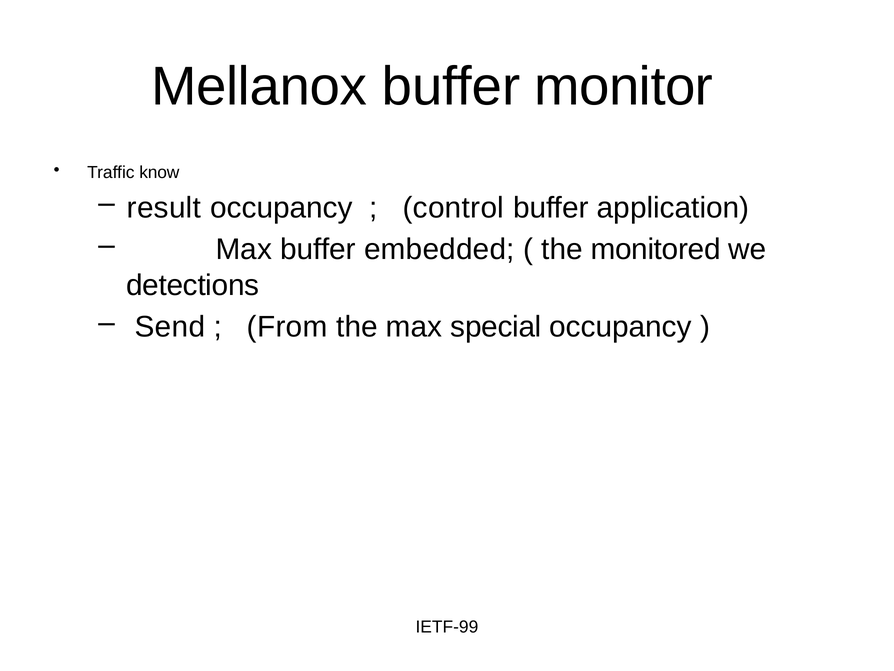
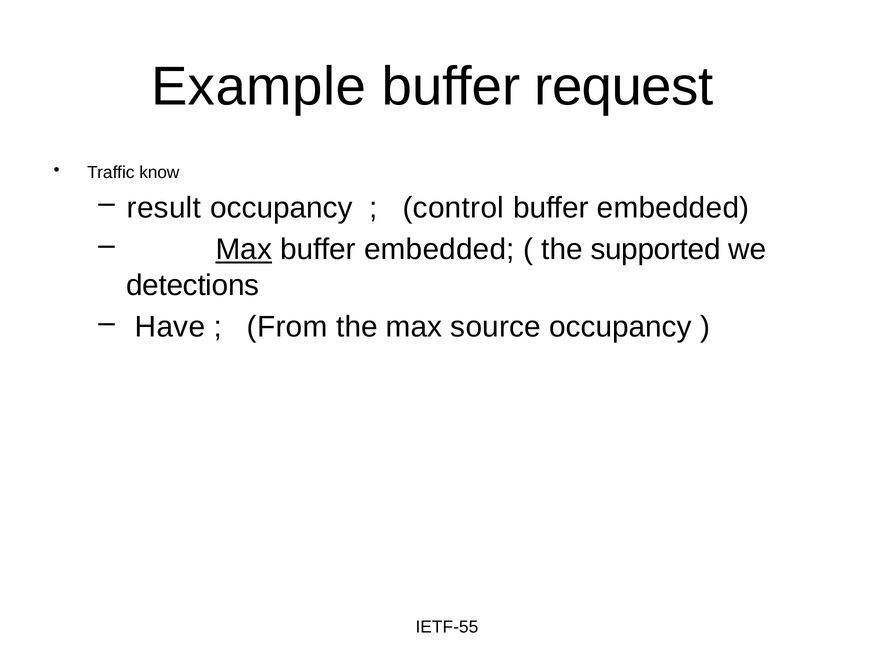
Mellanox: Mellanox -> Example
monitor: monitor -> request
application at (673, 208): application -> embedded
Max at (244, 249) underline: none -> present
monitored: monitored -> supported
Send: Send -> Have
special: special -> source
IETF-99: IETF-99 -> IETF-55
